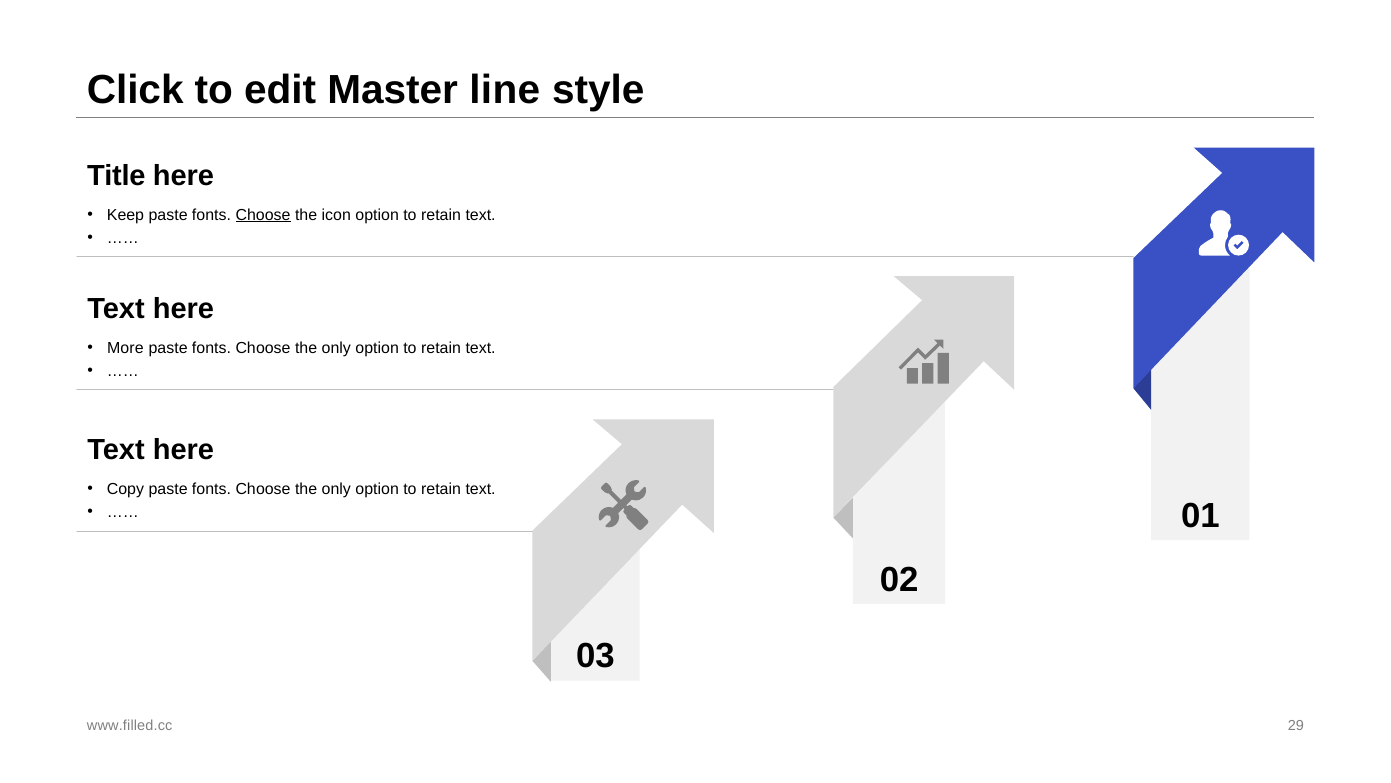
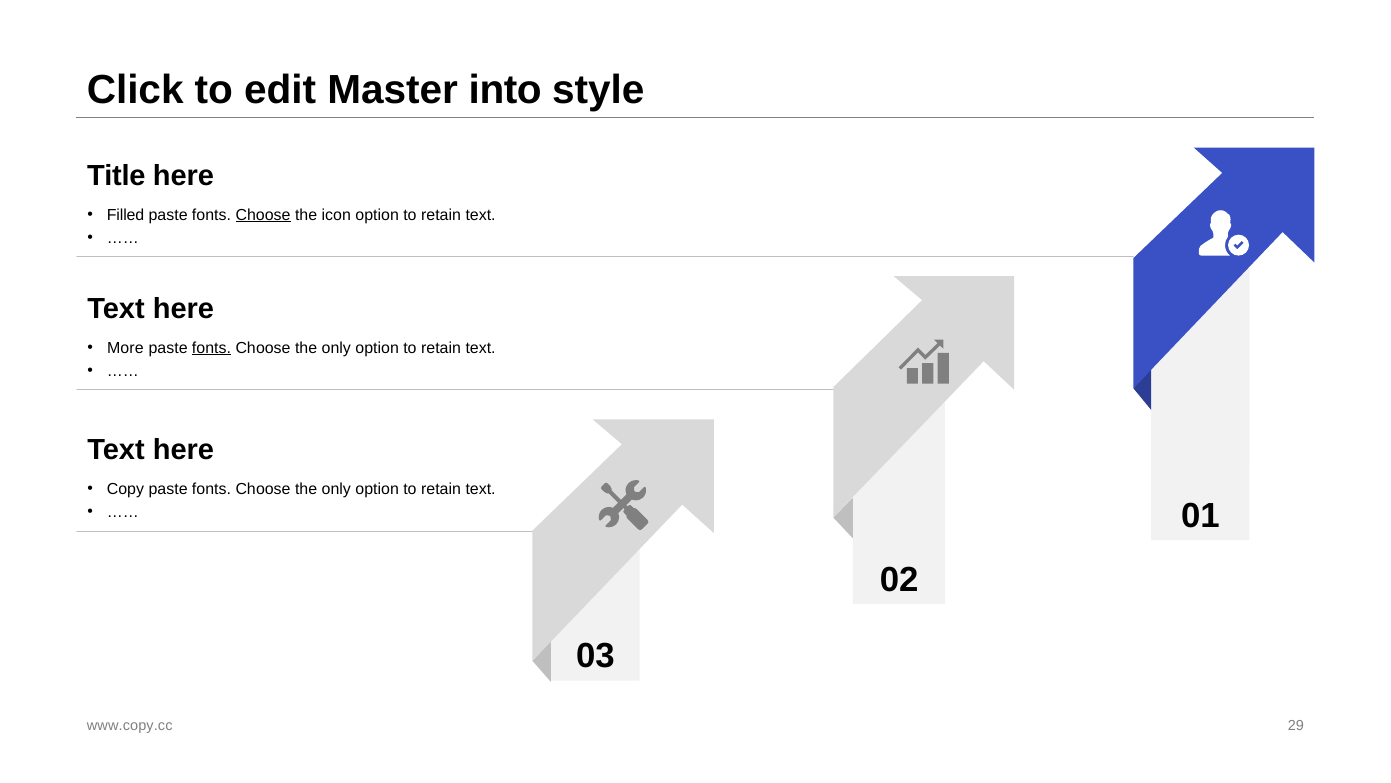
line: line -> into
Keep: Keep -> Filled
fonts at (212, 348) underline: none -> present
www.filled.cc: www.filled.cc -> www.copy.cc
